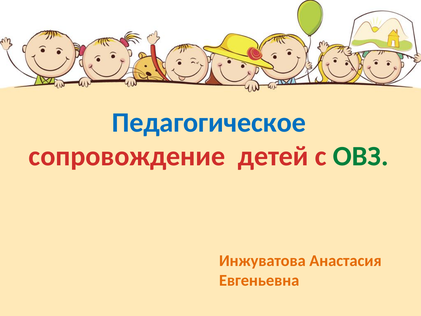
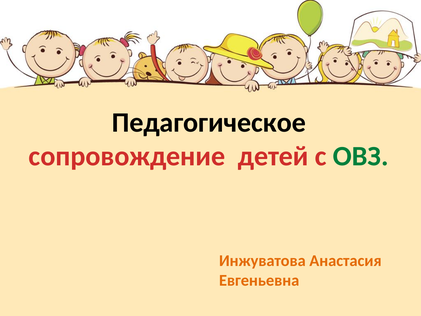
Педагогическое colour: blue -> black
